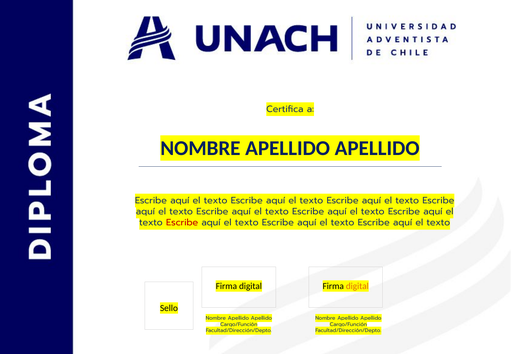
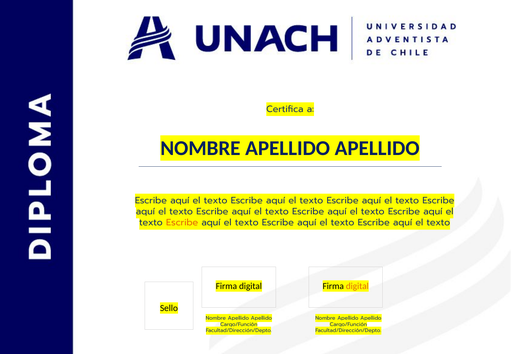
Escribe at (182, 222) colour: red -> orange
